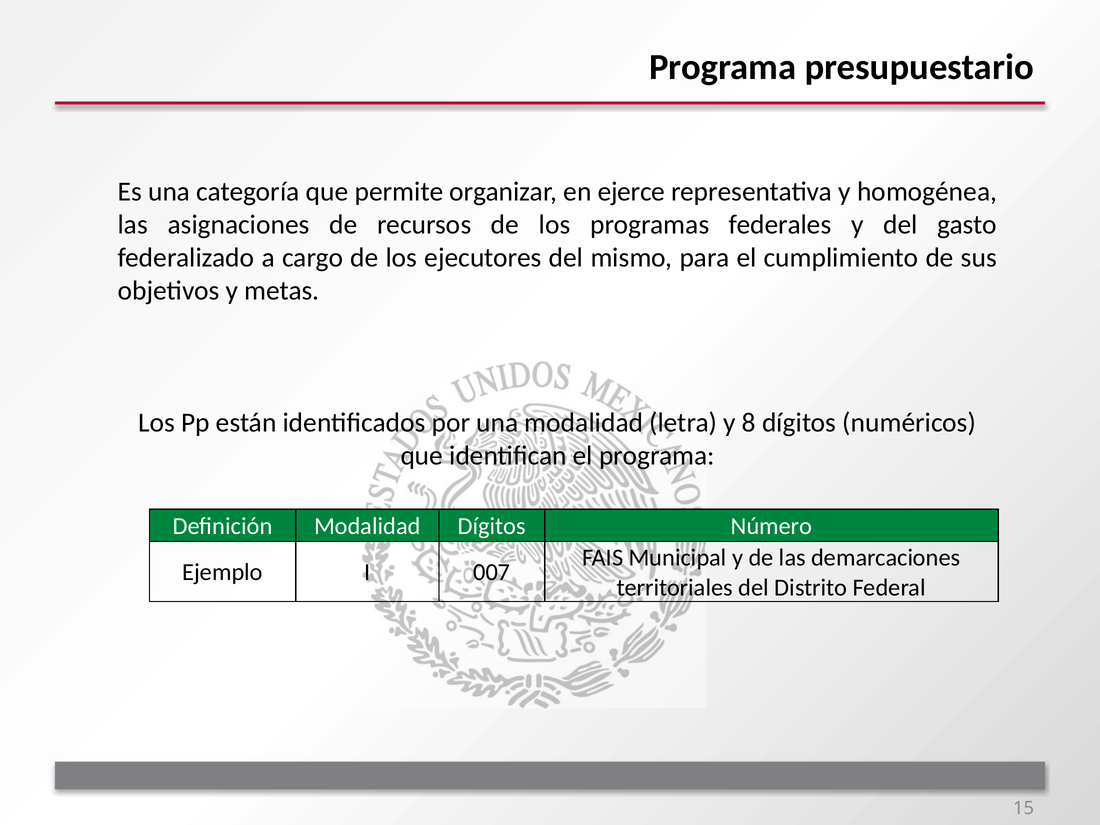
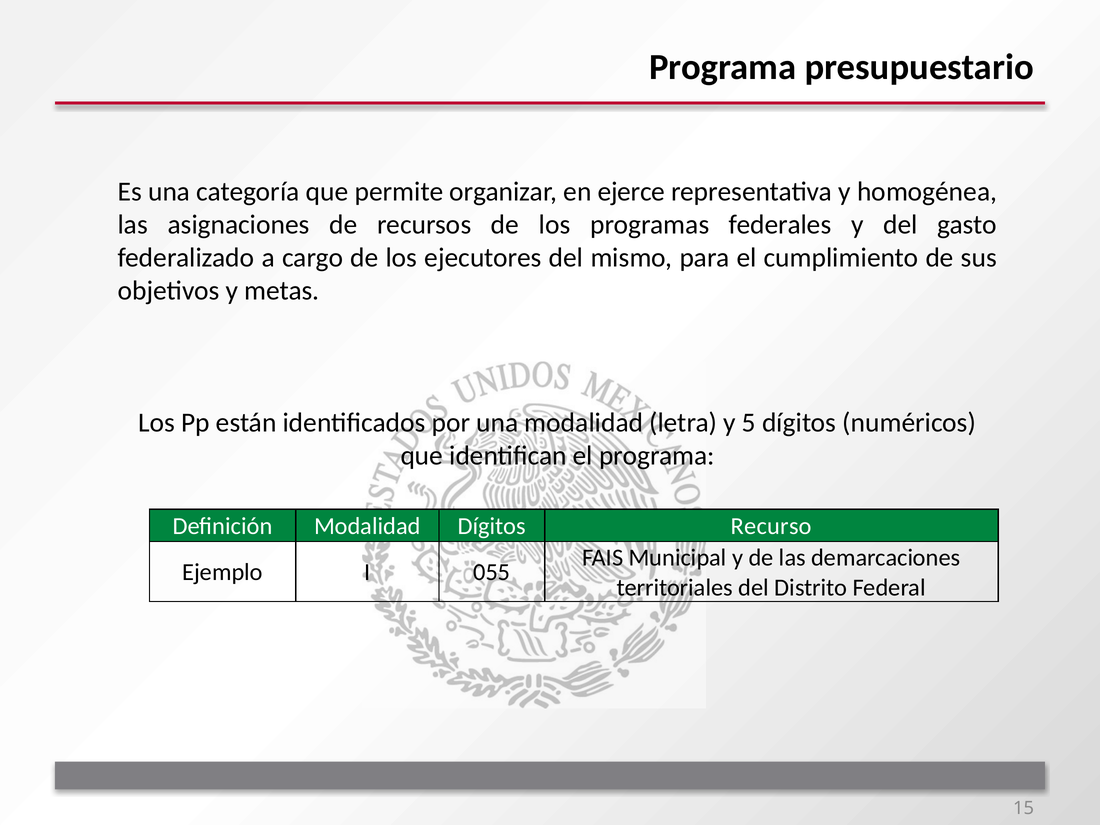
8: 8 -> 5
Número: Número -> Recurso
007: 007 -> 055
